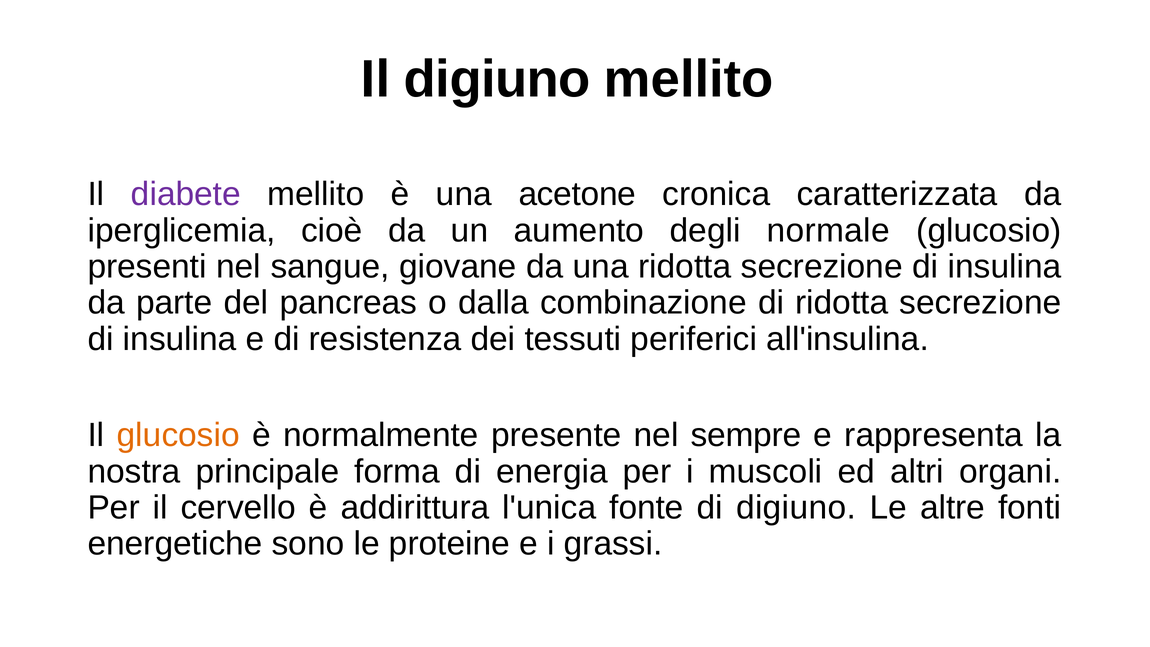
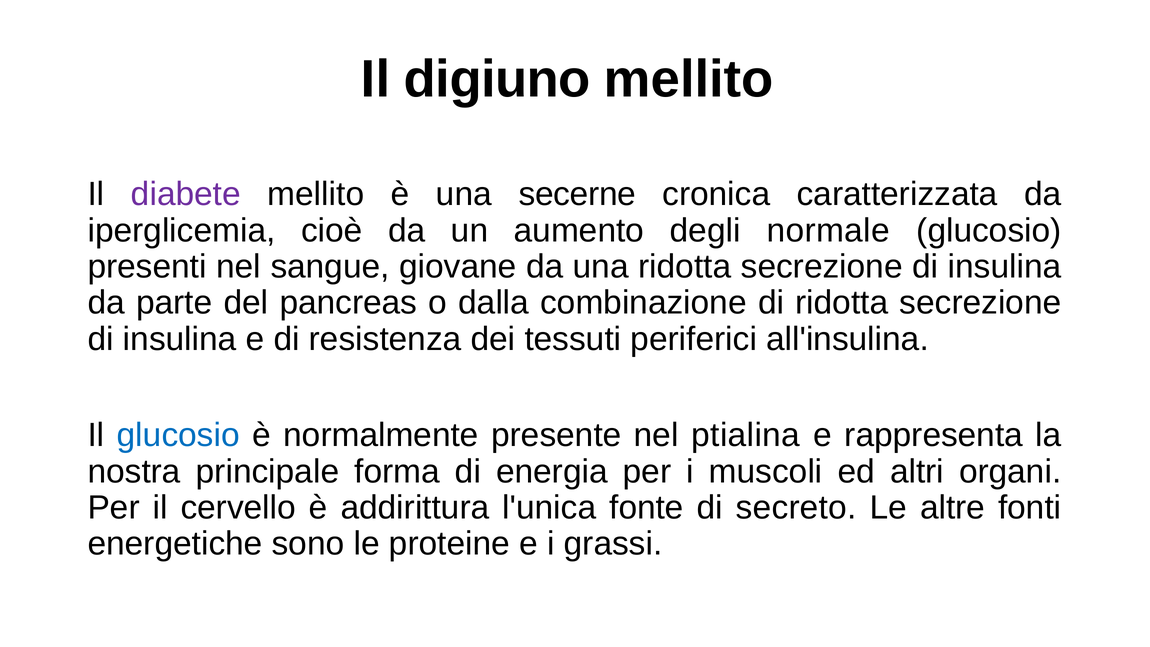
acetone: acetone -> secerne
glucosio at (178, 435) colour: orange -> blue
sempre: sempre -> ptialina
di digiuno: digiuno -> secreto
